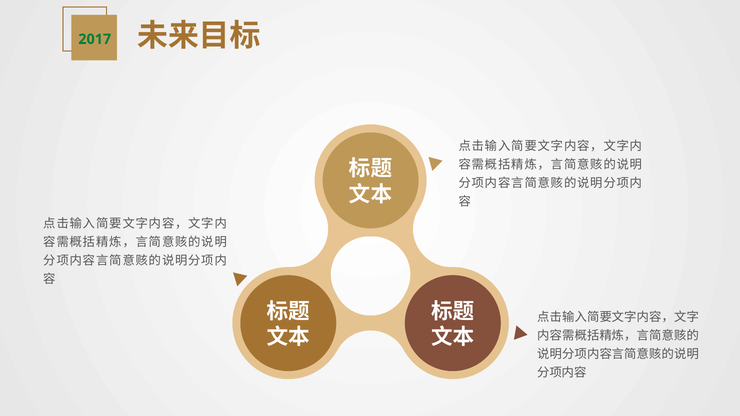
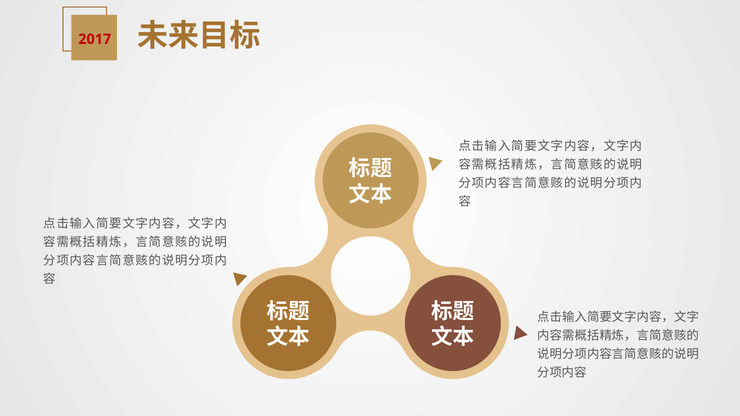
2017 colour: green -> red
